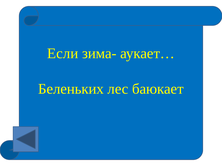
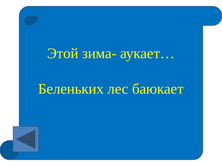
Если: Если -> Этой
